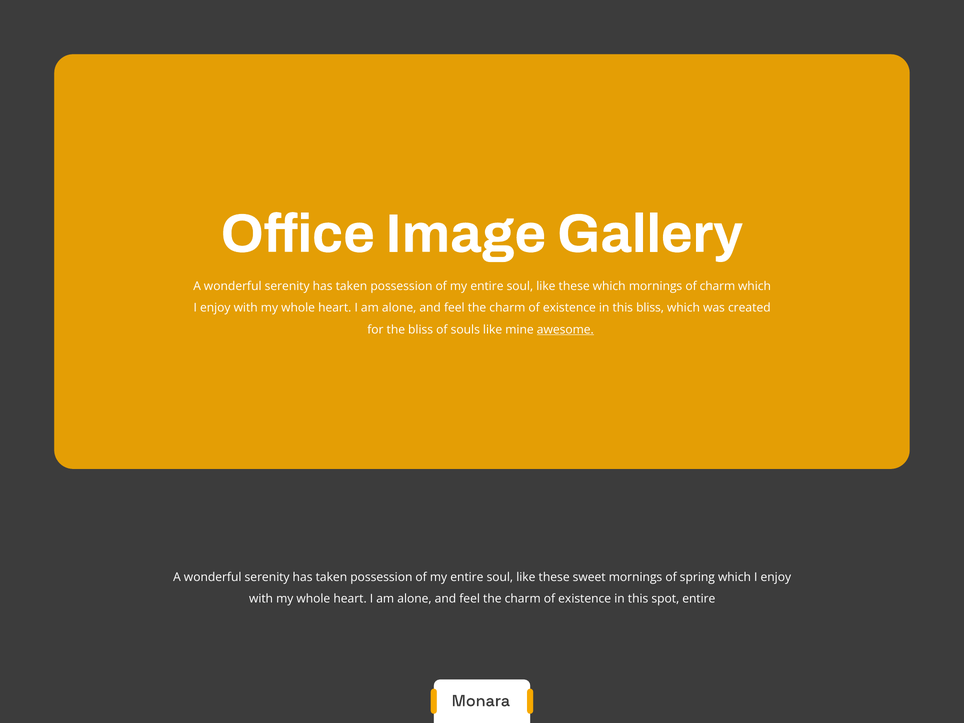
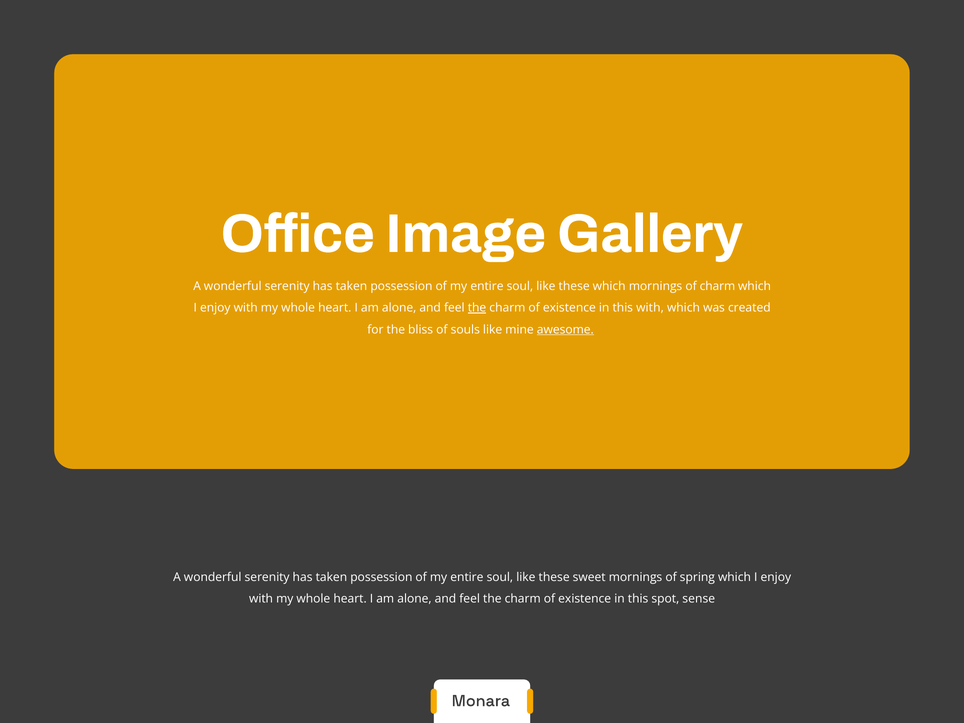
the at (477, 308) underline: none -> present
this bliss: bliss -> with
spot entire: entire -> sense
